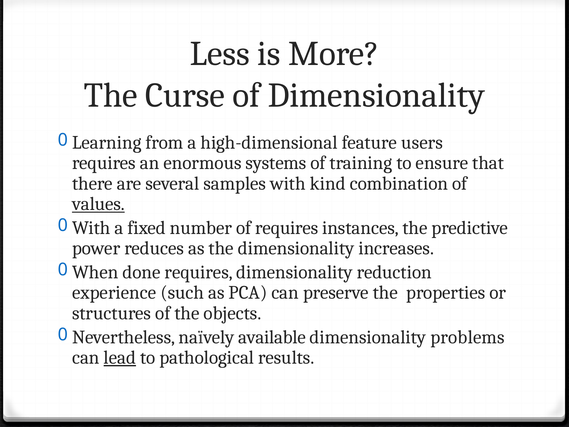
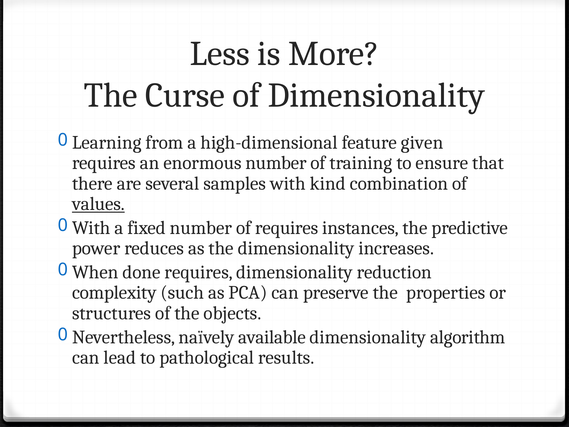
users: users -> given
enormous systems: systems -> number
experience: experience -> complexity
problems: problems -> algorithm
lead underline: present -> none
